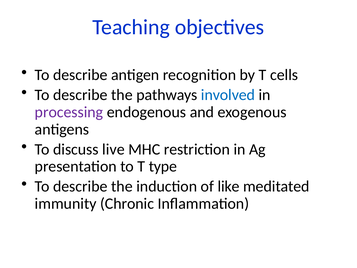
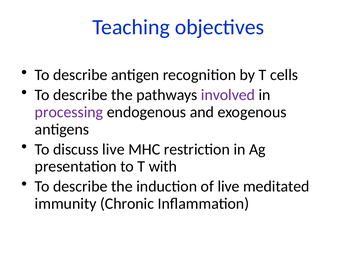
involved colour: blue -> purple
type: type -> with
of like: like -> live
